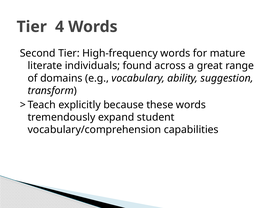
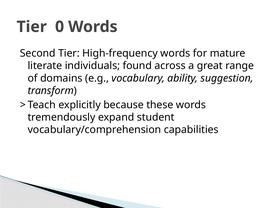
4: 4 -> 0
